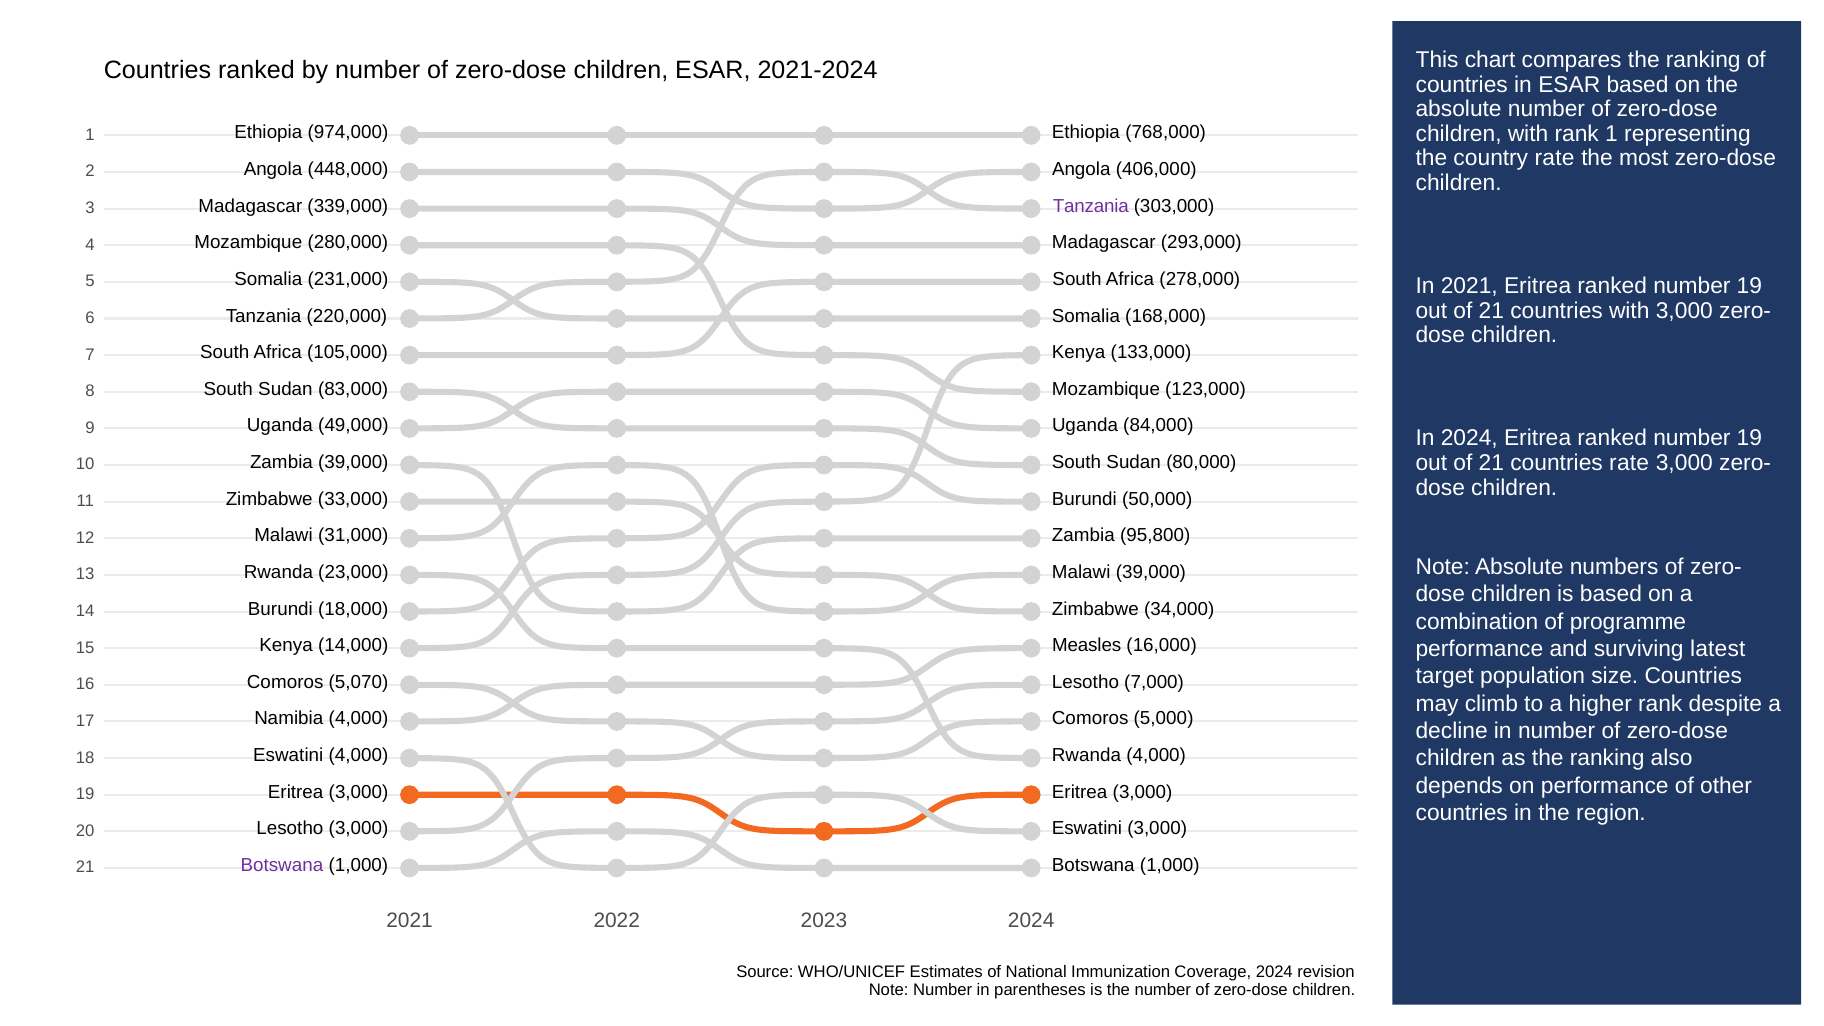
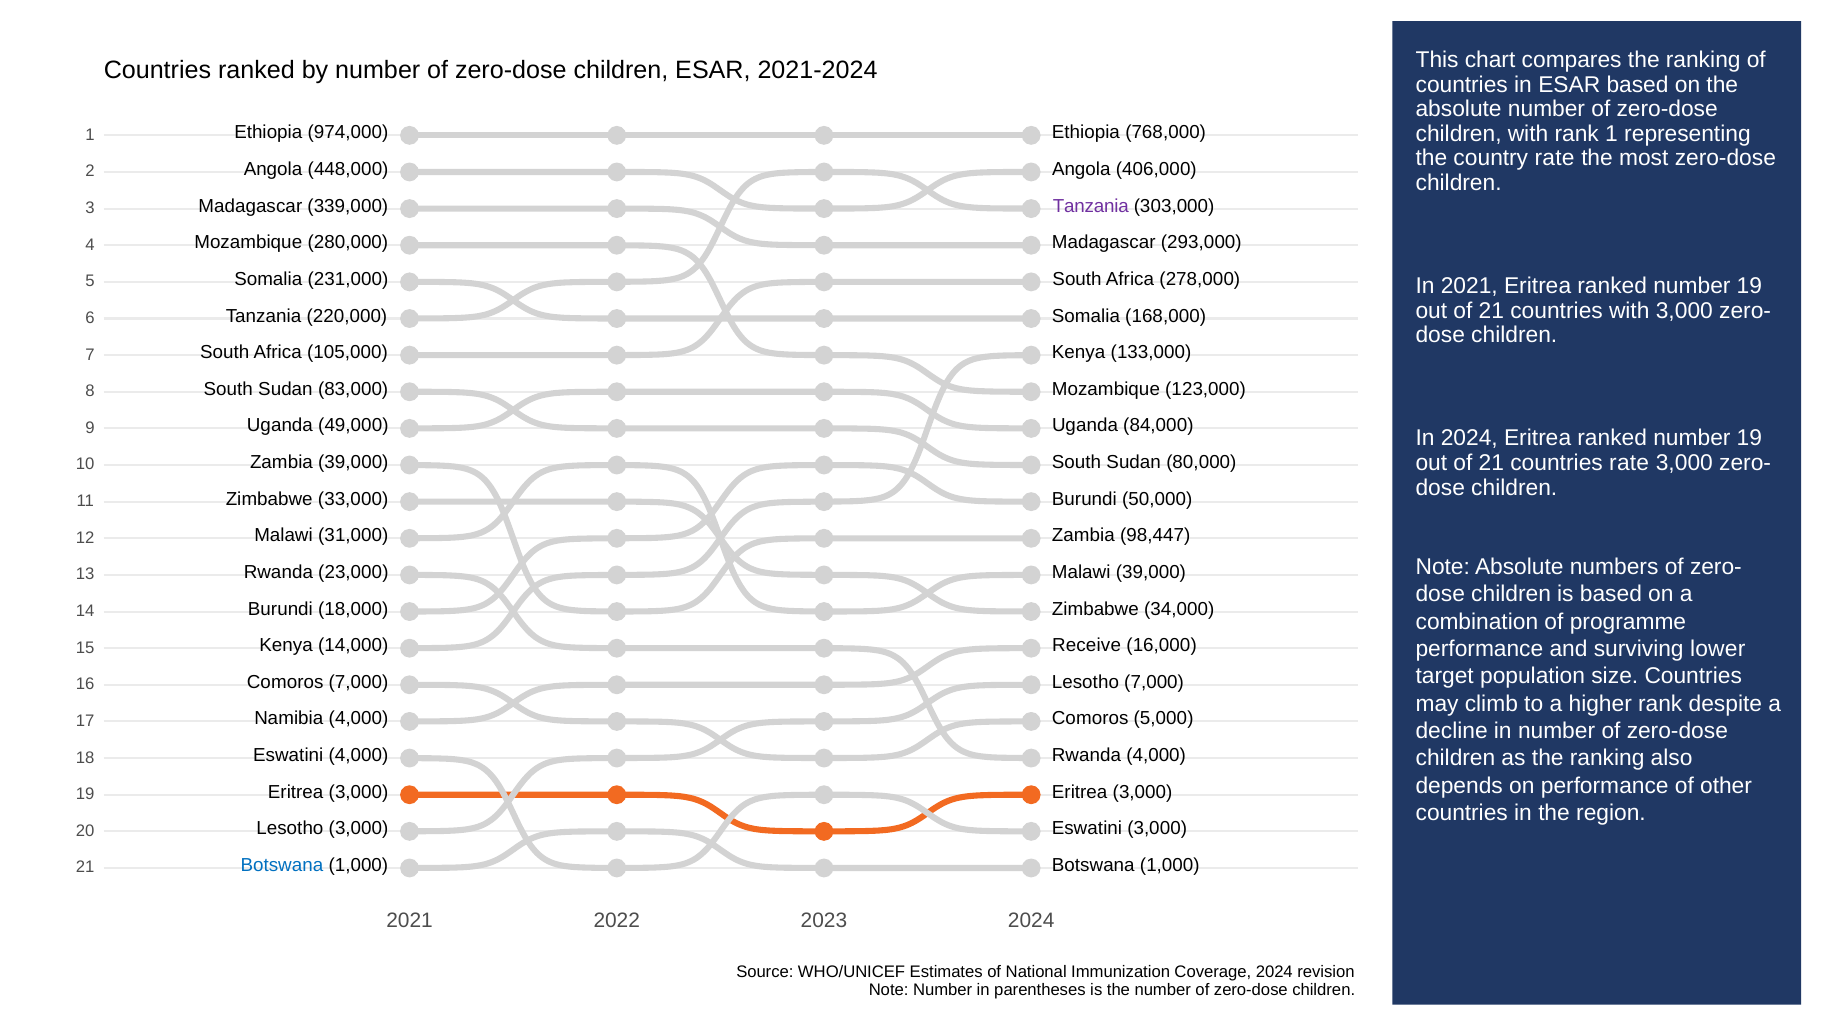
95,800: 95,800 -> 98,447
Measles: Measles -> Receive
latest: latest -> lower
Comoros 5,070: 5,070 -> 7,000
Botswana at (282, 865) colour: purple -> blue
